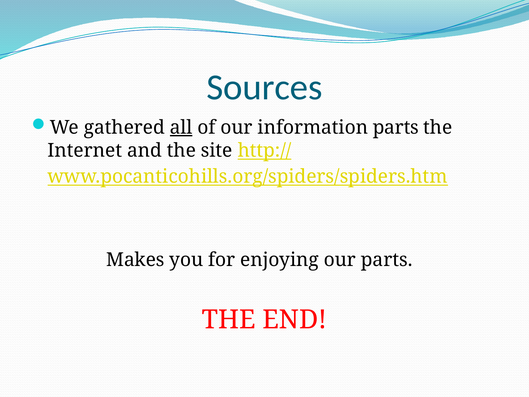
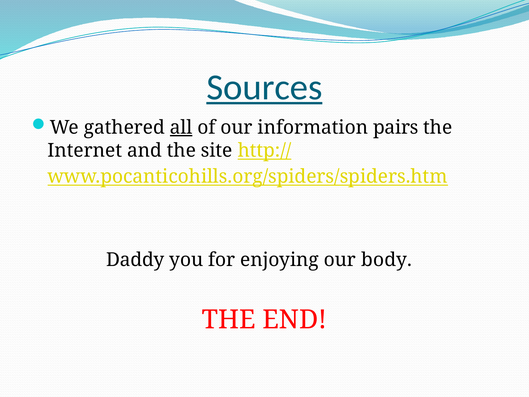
Sources underline: none -> present
information parts: parts -> pairs
Makes: Makes -> Daddy
our parts: parts -> body
